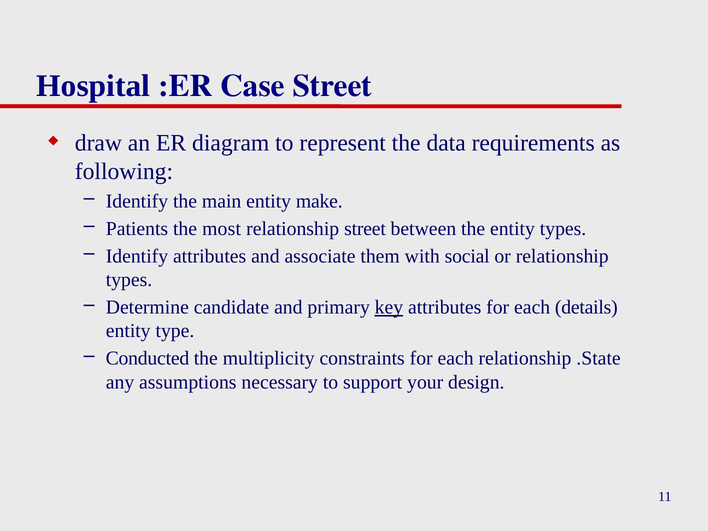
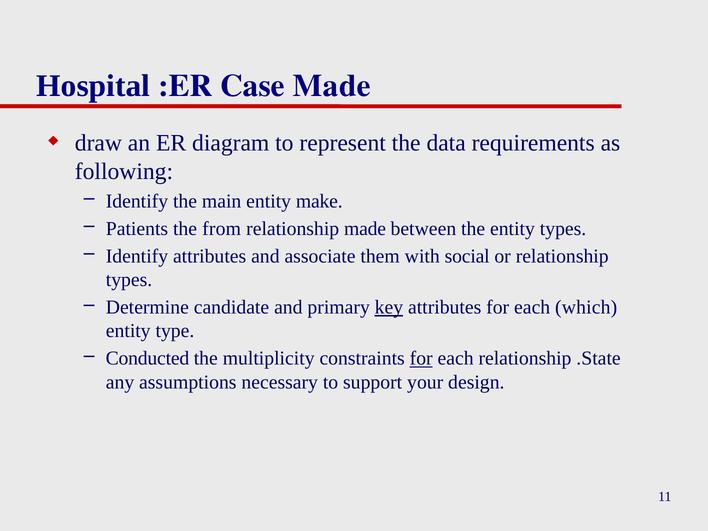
Case Street: Street -> Made
most: most -> from
relationship street: street -> made
details: details -> which
for at (421, 358) underline: none -> present
